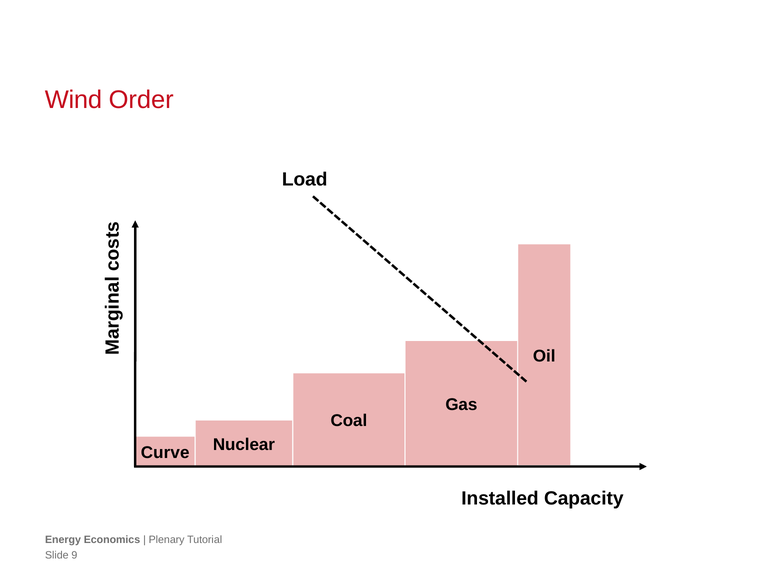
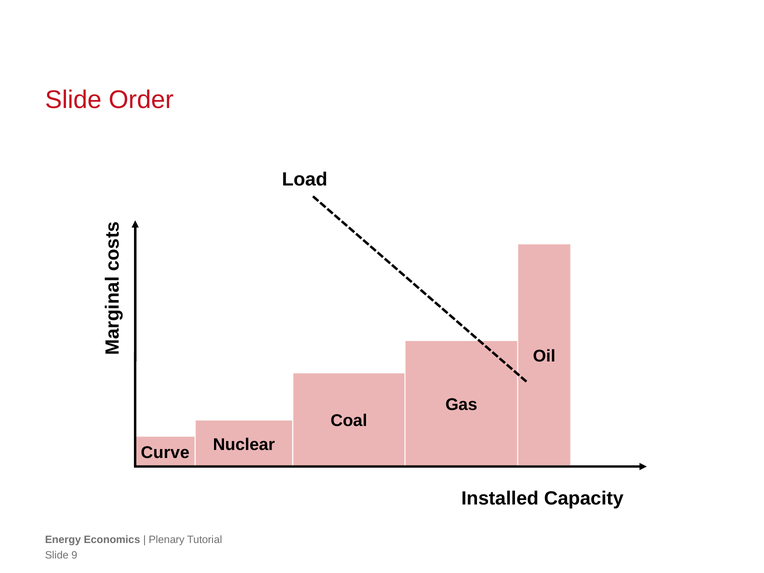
Wind at (73, 100): Wind -> Slide
